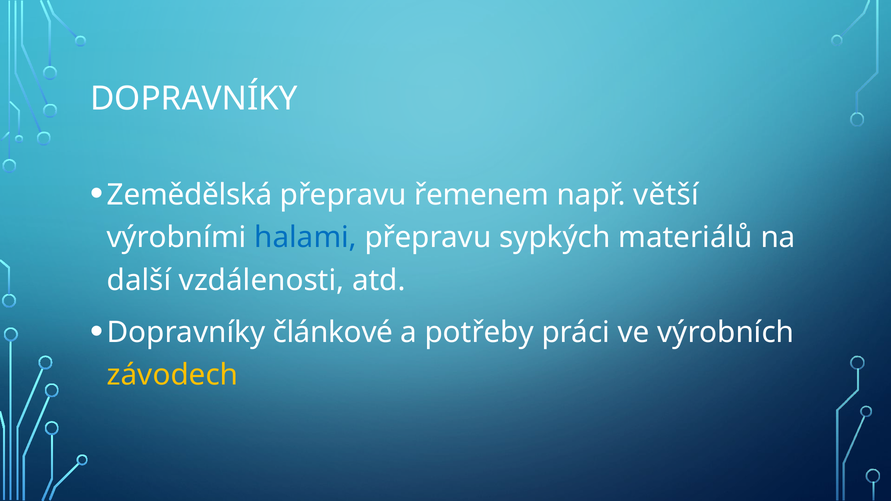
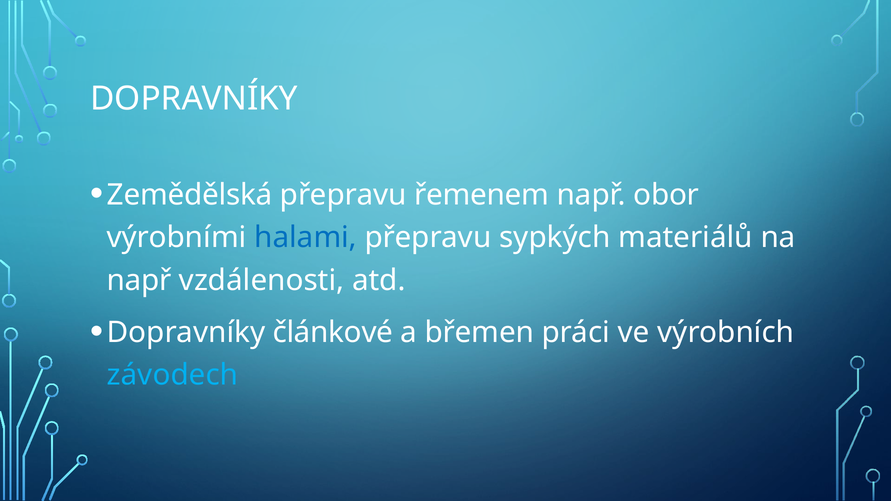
větší: větší -> obor
další at (139, 280): další -> např
potřeby: potřeby -> břemen
závodech colour: yellow -> light blue
